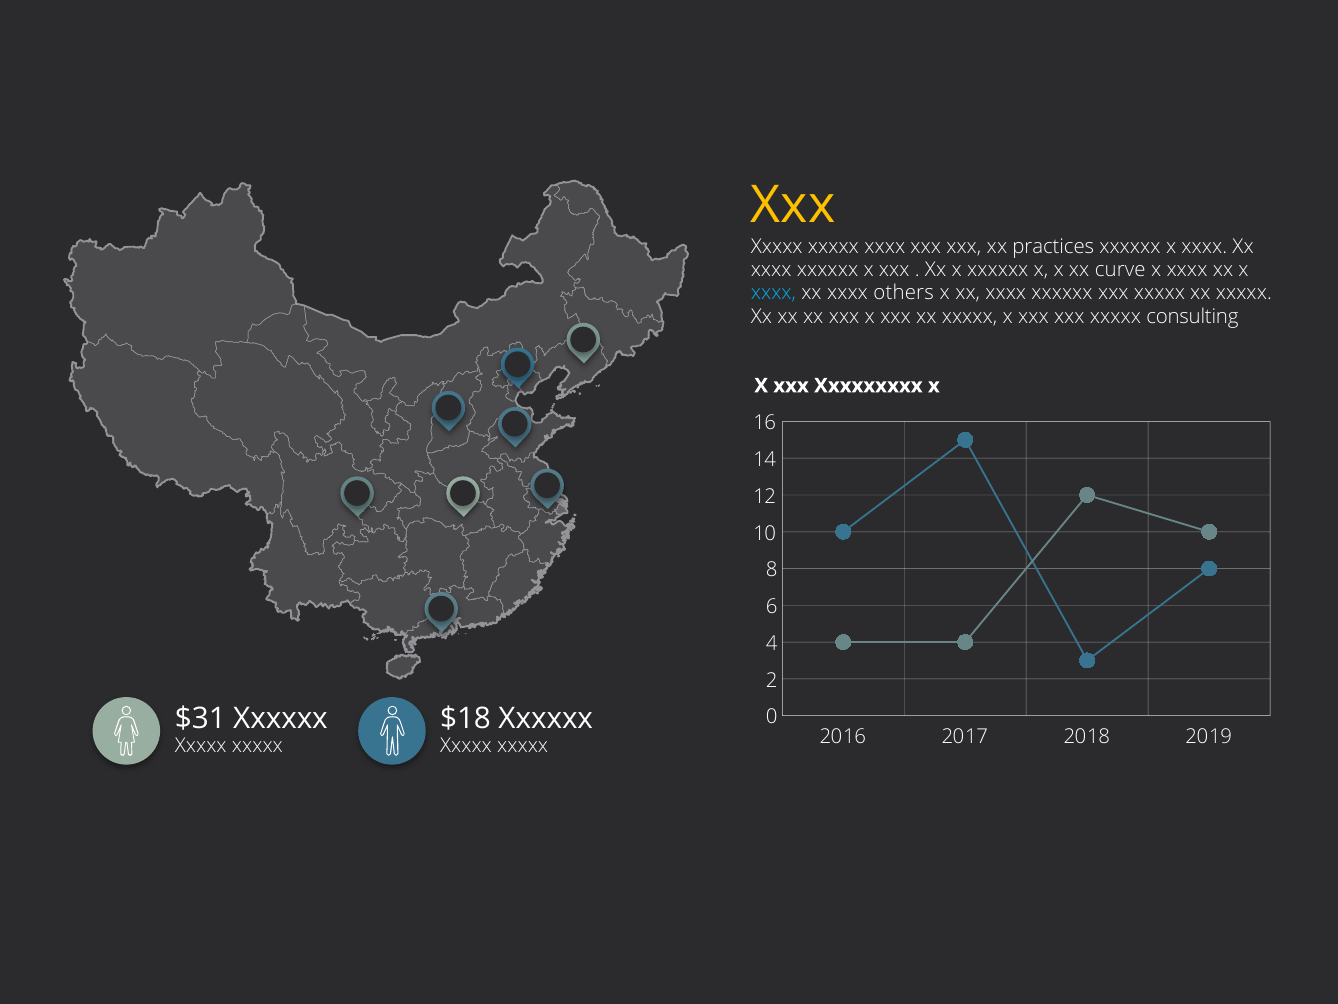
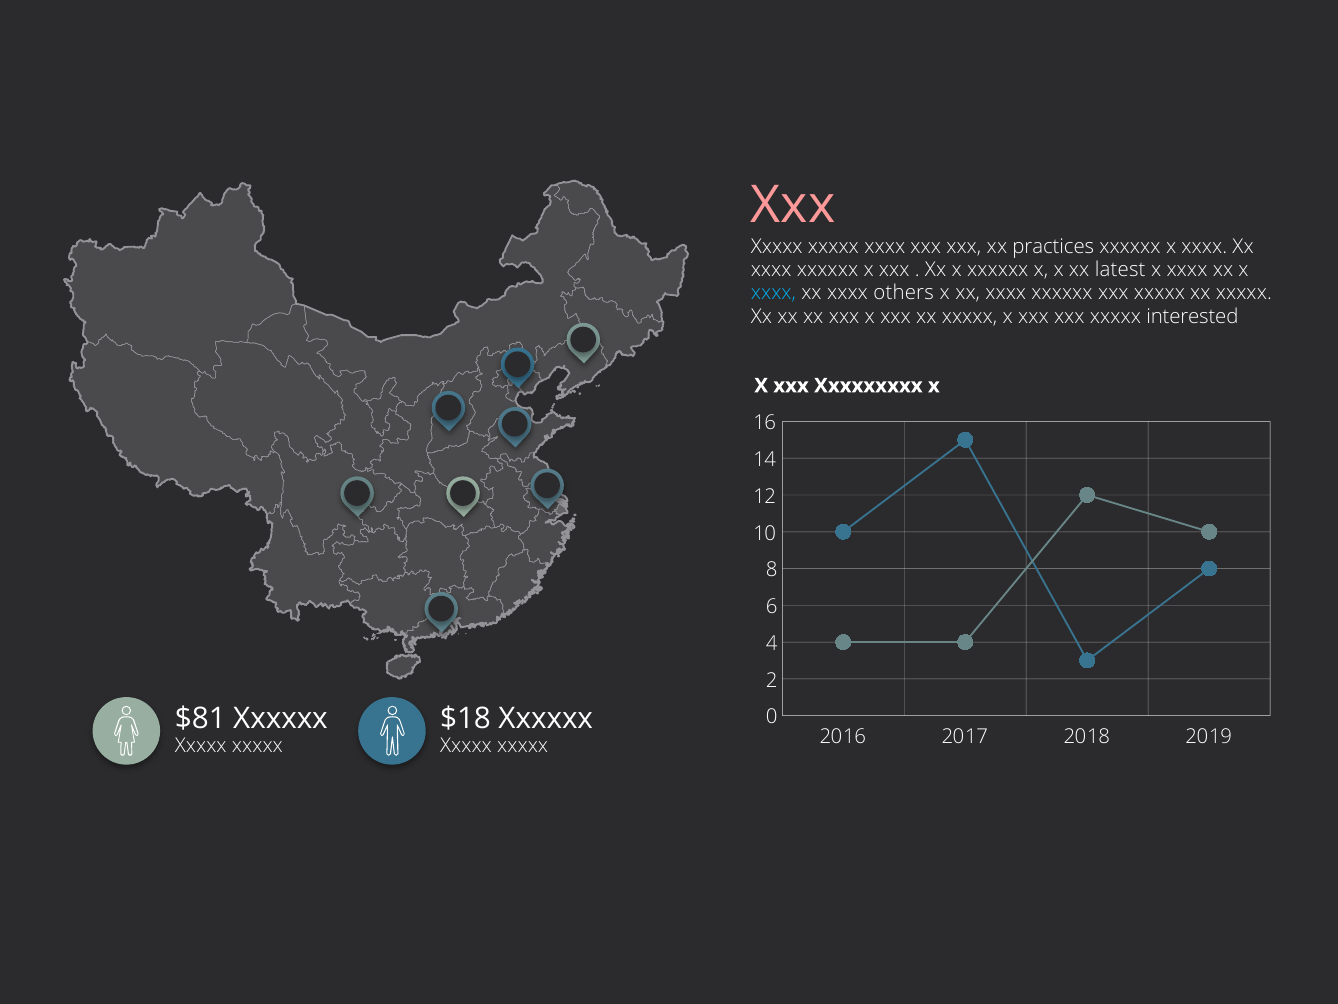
Xxx at (793, 205) colour: yellow -> pink
curve: curve -> latest
consulting: consulting -> interested
$31: $31 -> $81
